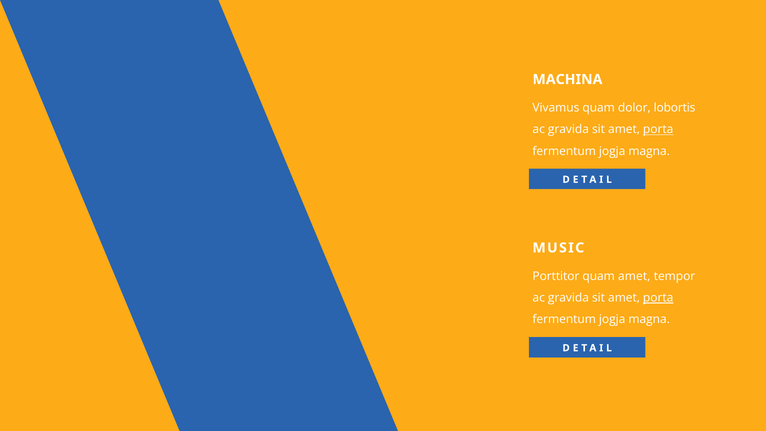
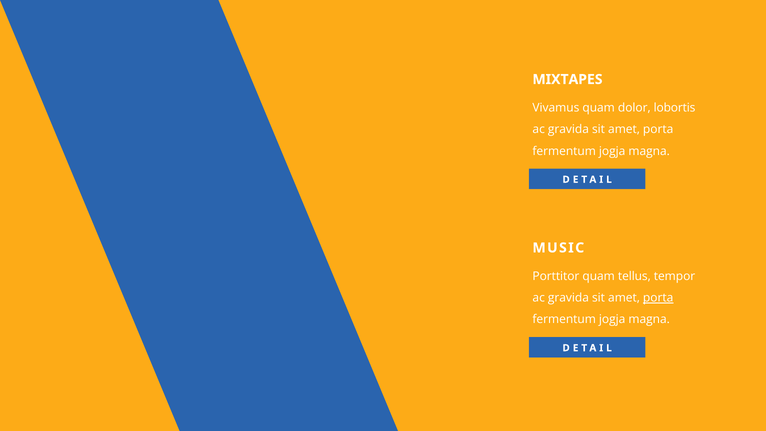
MACHINA: MACHINA -> MIXTAPES
porta at (658, 129) underline: present -> none
quam amet: amet -> tellus
